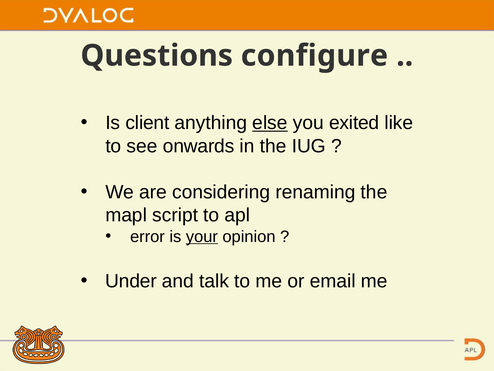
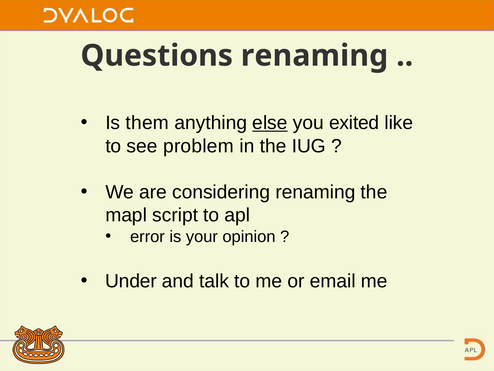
Questions configure: configure -> renaming
client: client -> them
onwards: onwards -> problem
your underline: present -> none
